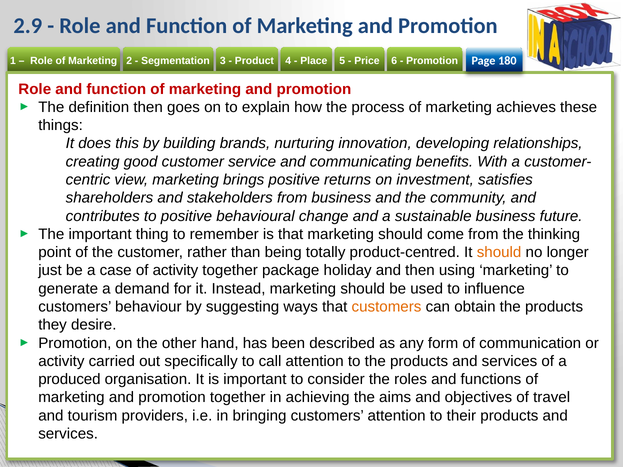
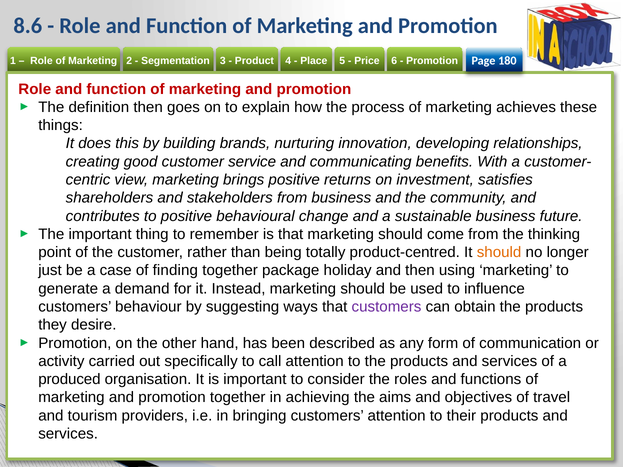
2.9: 2.9 -> 8.6
of activity: activity -> finding
customers at (386, 307) colour: orange -> purple
